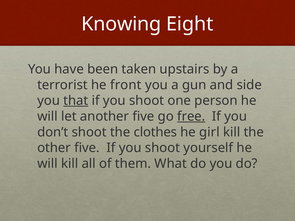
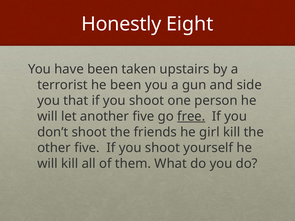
Knowing: Knowing -> Honestly
he front: front -> been
that underline: present -> none
clothes: clothes -> friends
